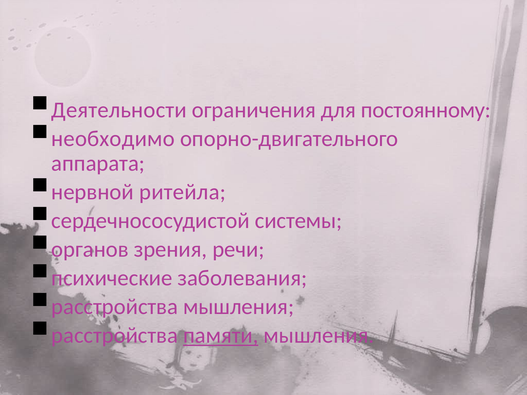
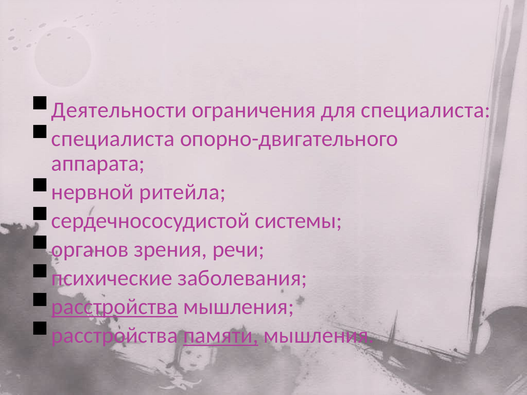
для постоянному: постоянному -> специалиста
необходимо at (113, 139): необходимо -> специалиста
расстройства at (115, 307) underline: none -> present
